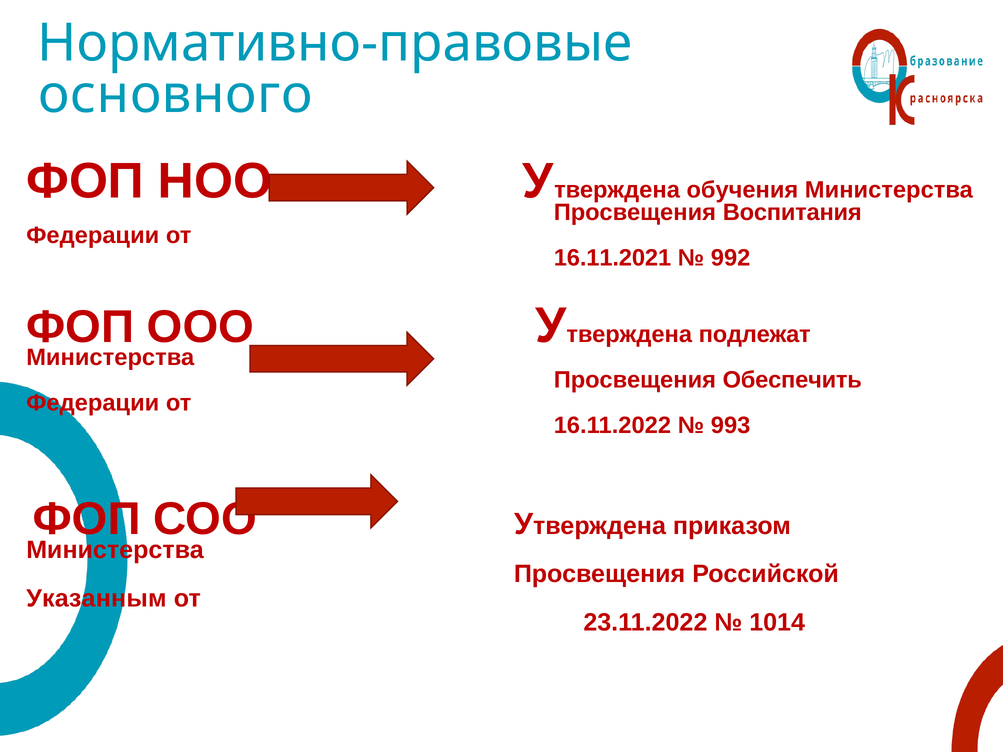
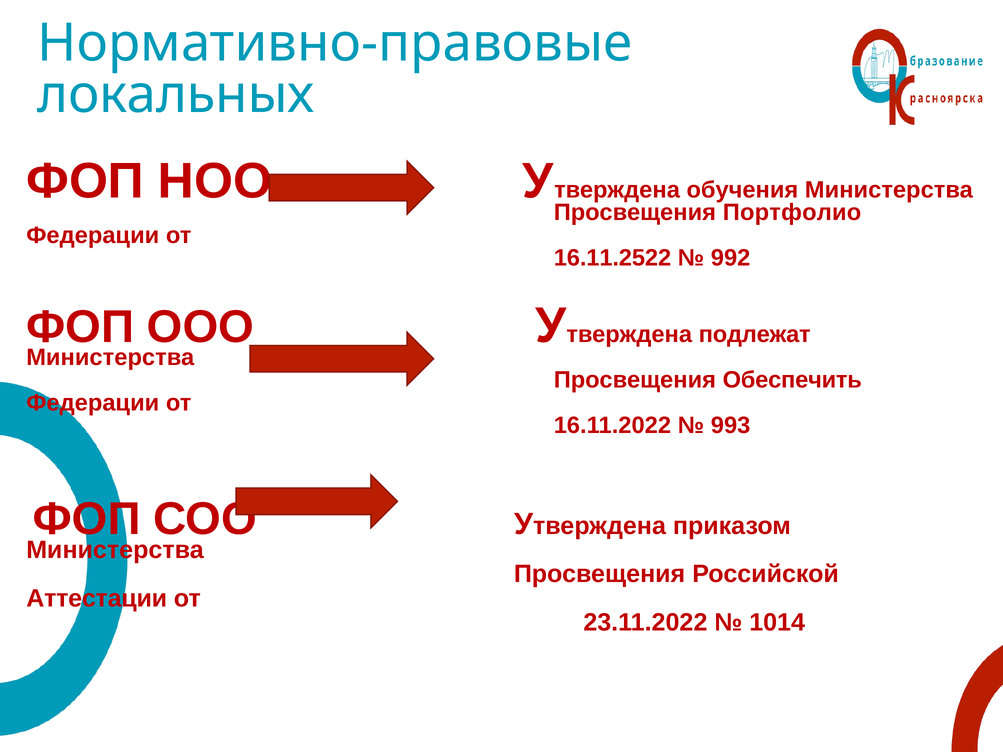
основного: основного -> локальных
Воспитания: Воспитания -> Портфолио
16.11.2021: 16.11.2021 -> 16.11.2522
Указанным: Указанным -> Аттестации
